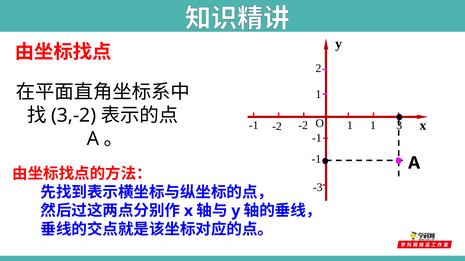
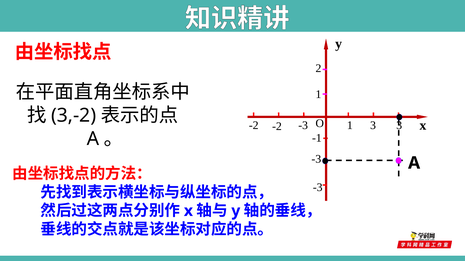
1 1: 1 -> 3
-1 at (254, 126): -1 -> -2
-2 at (303, 126): -2 -> -3
-1 at (316, 159): -1 -> -3
